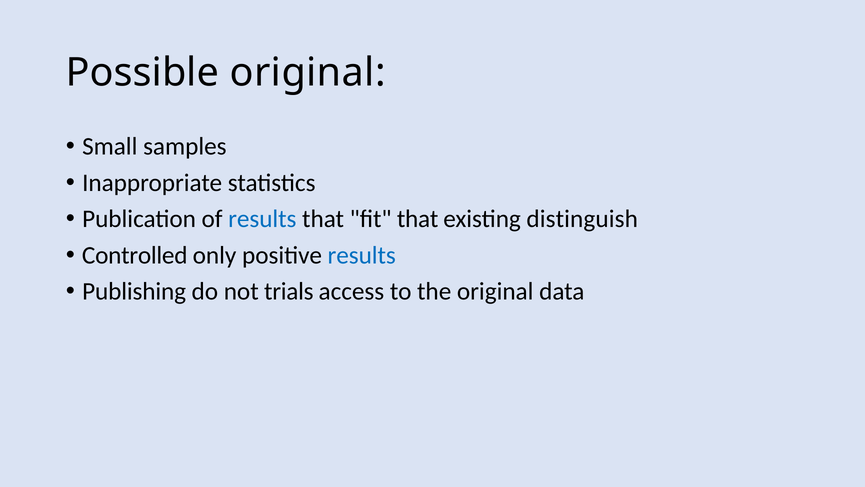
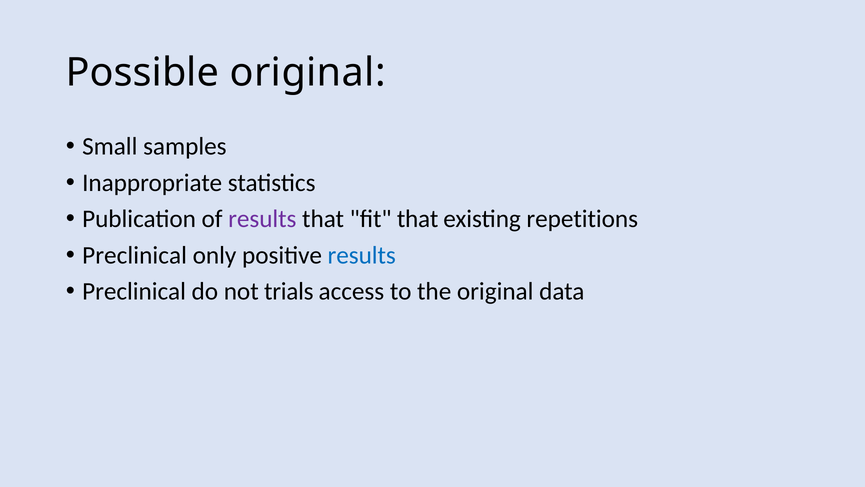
results at (262, 219) colour: blue -> purple
distinguish: distinguish -> repetitions
Controlled at (135, 255): Controlled -> Preclinical
Publishing at (134, 291): Publishing -> Preclinical
